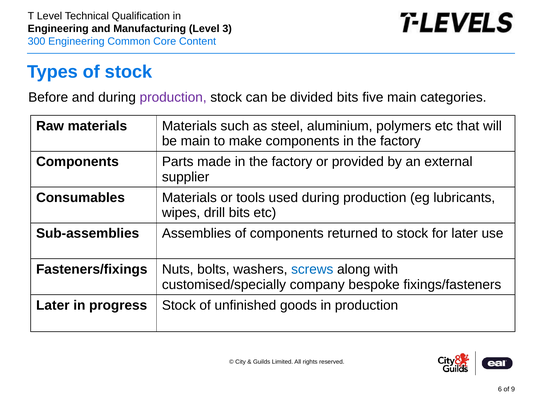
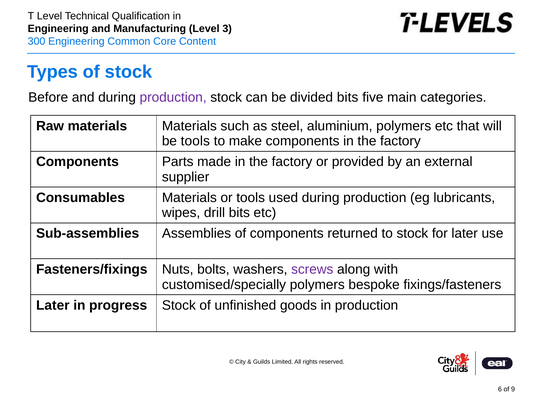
be main: main -> tools
screws colour: blue -> purple
customised/specially company: company -> polymers
